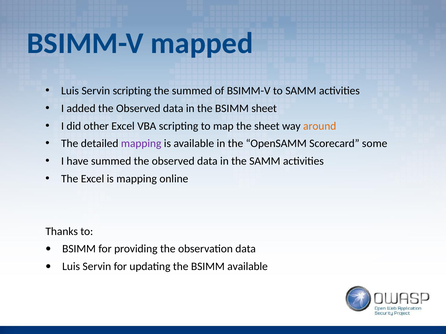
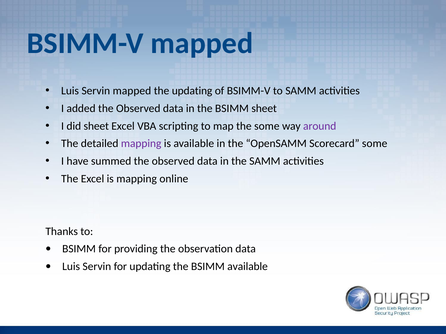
Servin scripting: scripting -> mapped
the summed: summed -> updating
did other: other -> sheet
the sheet: sheet -> some
around colour: orange -> purple
